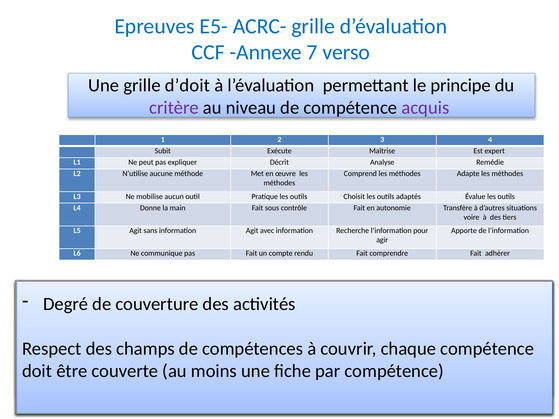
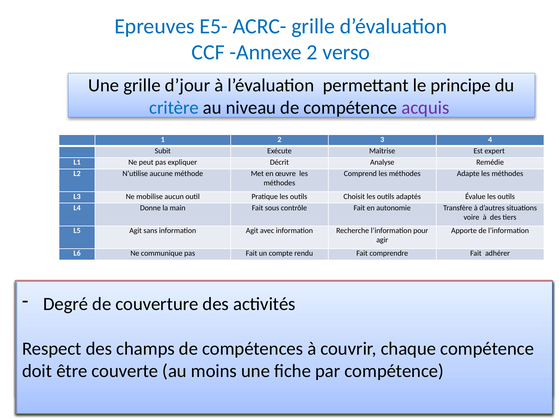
Annexe 7: 7 -> 2
d’doit: d’doit -> d’jour
critère at (174, 108) colour: purple -> blue
